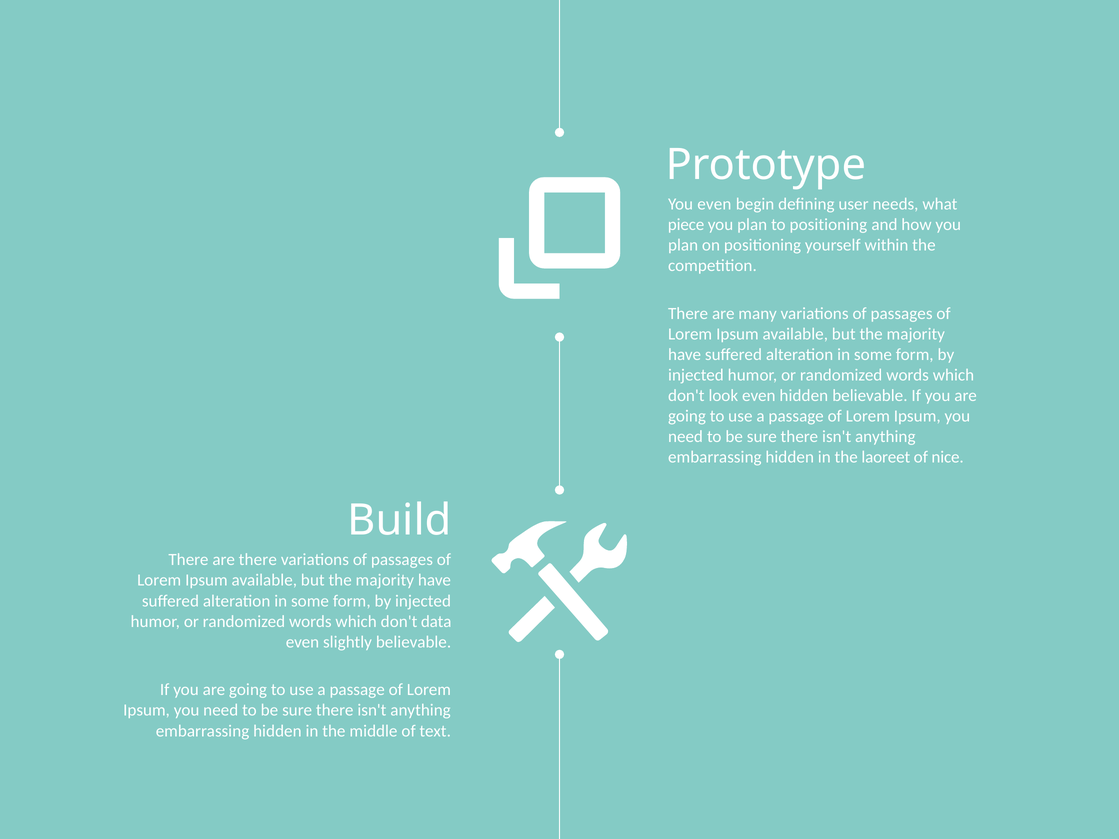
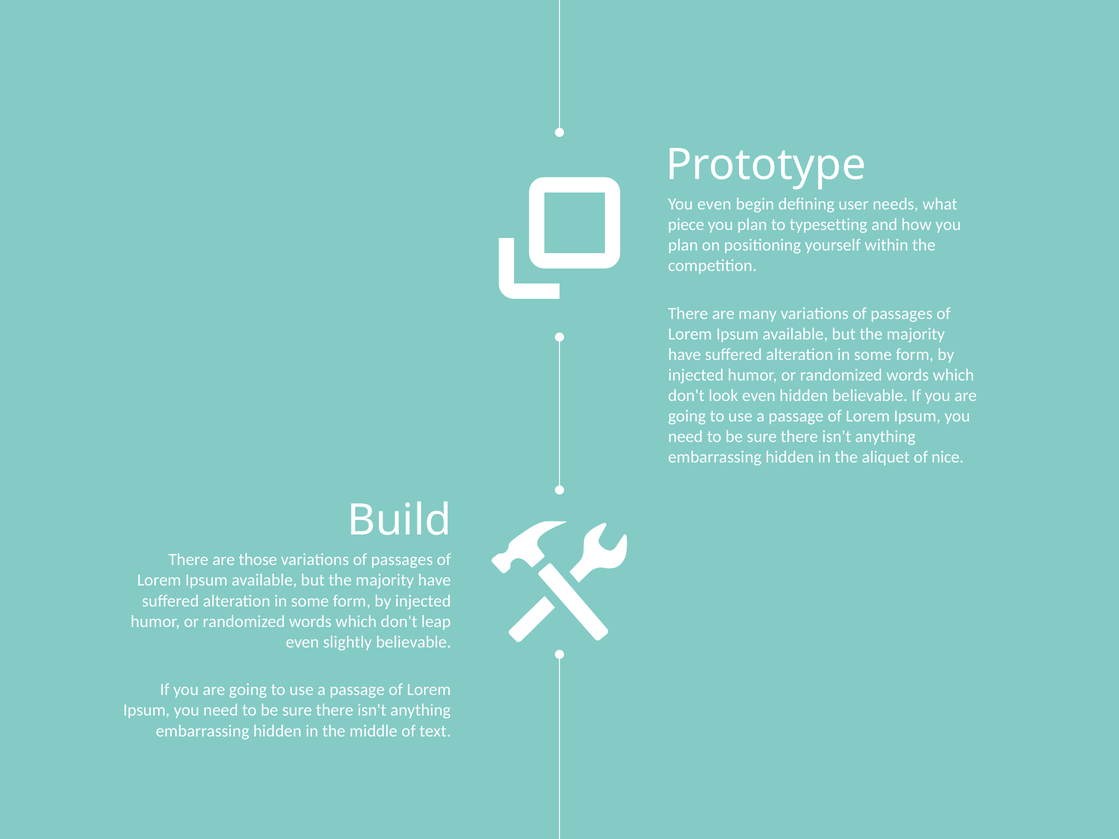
to positioning: positioning -> typesetting
laoreet: laoreet -> aliquet
are there: there -> those
data: data -> leap
